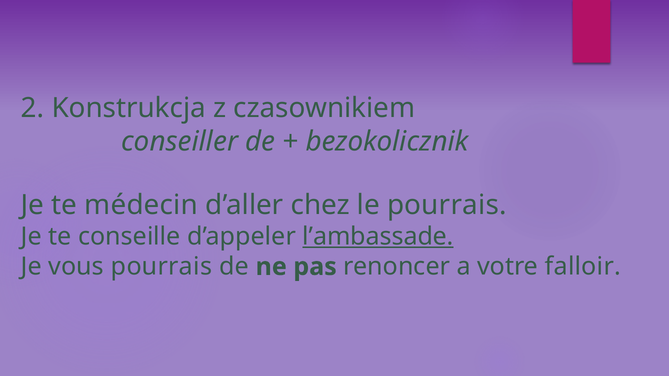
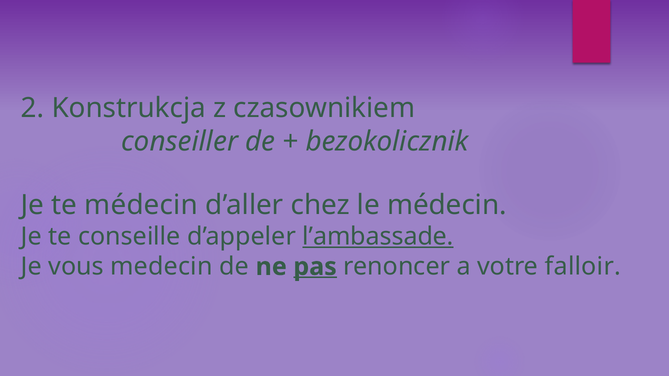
le pourrais: pourrais -> médecin
vous pourrais: pourrais -> medecin
pas underline: none -> present
